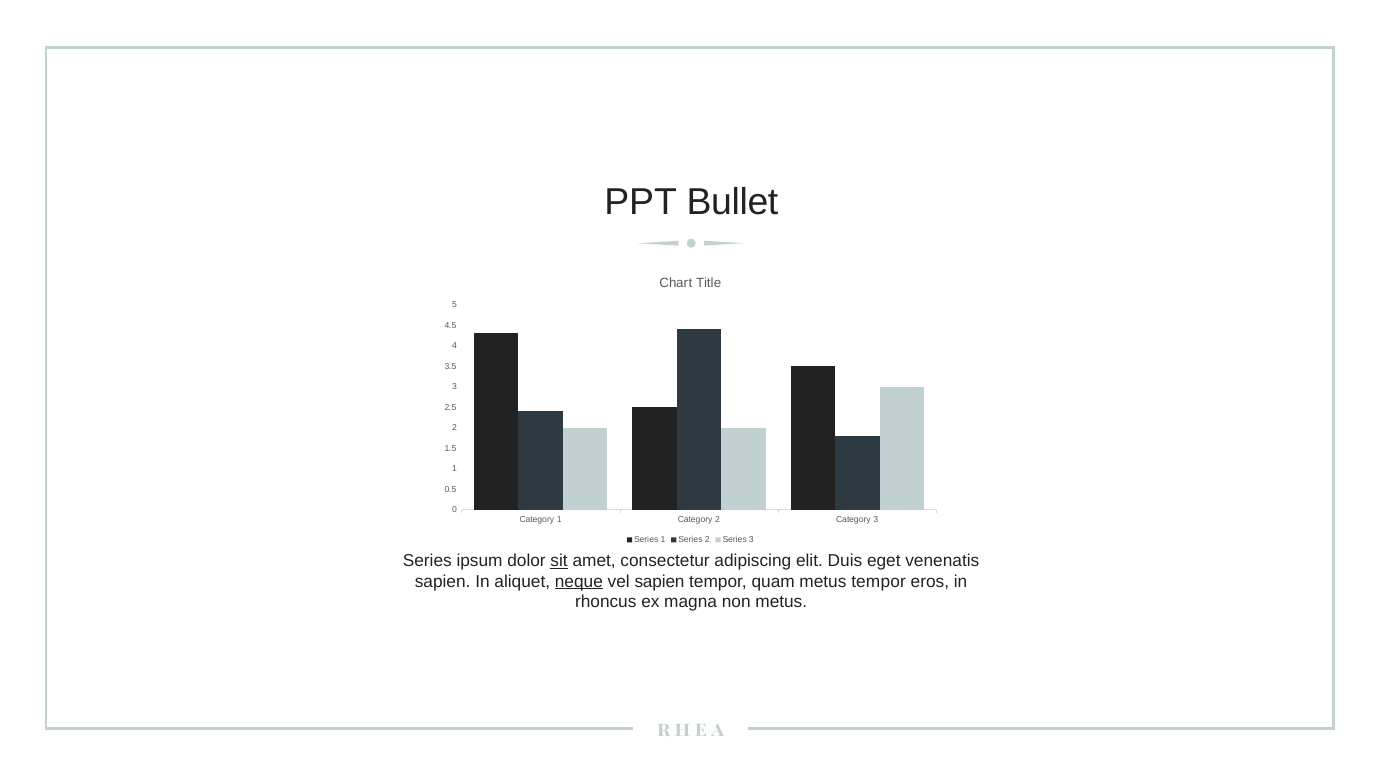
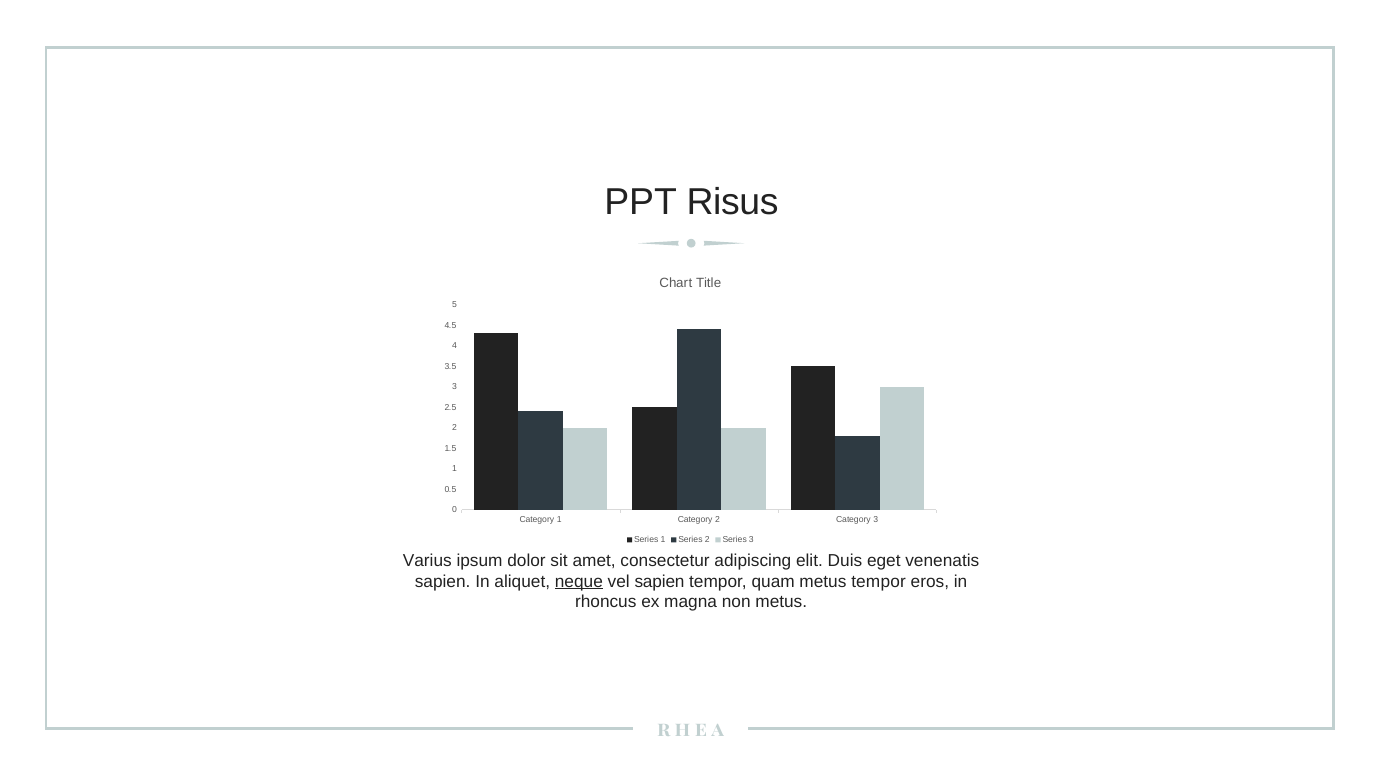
Bullet: Bullet -> Risus
Series at (427, 561): Series -> Varius
sit underline: present -> none
